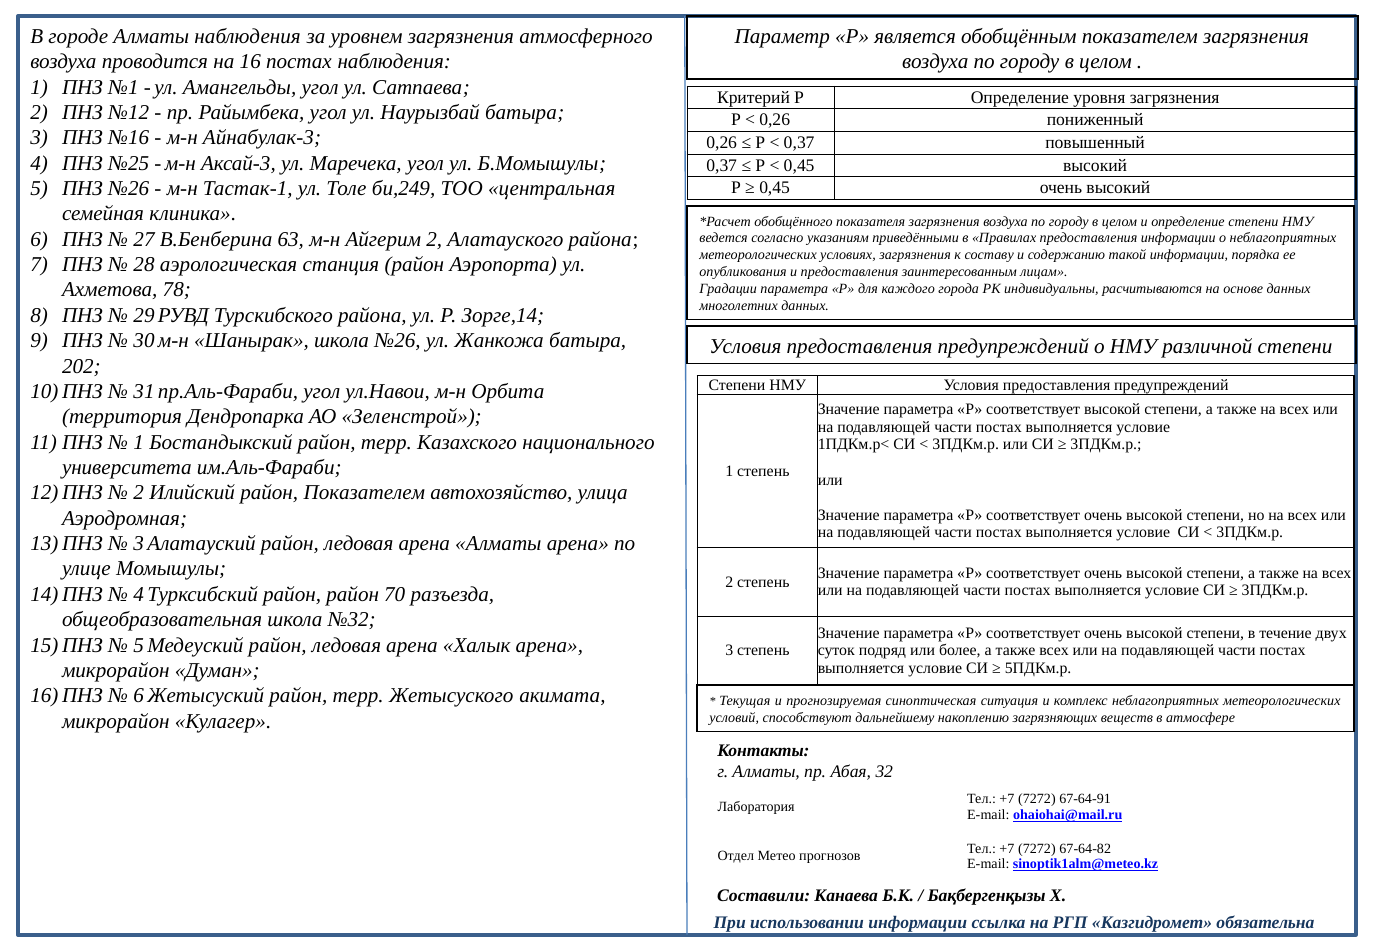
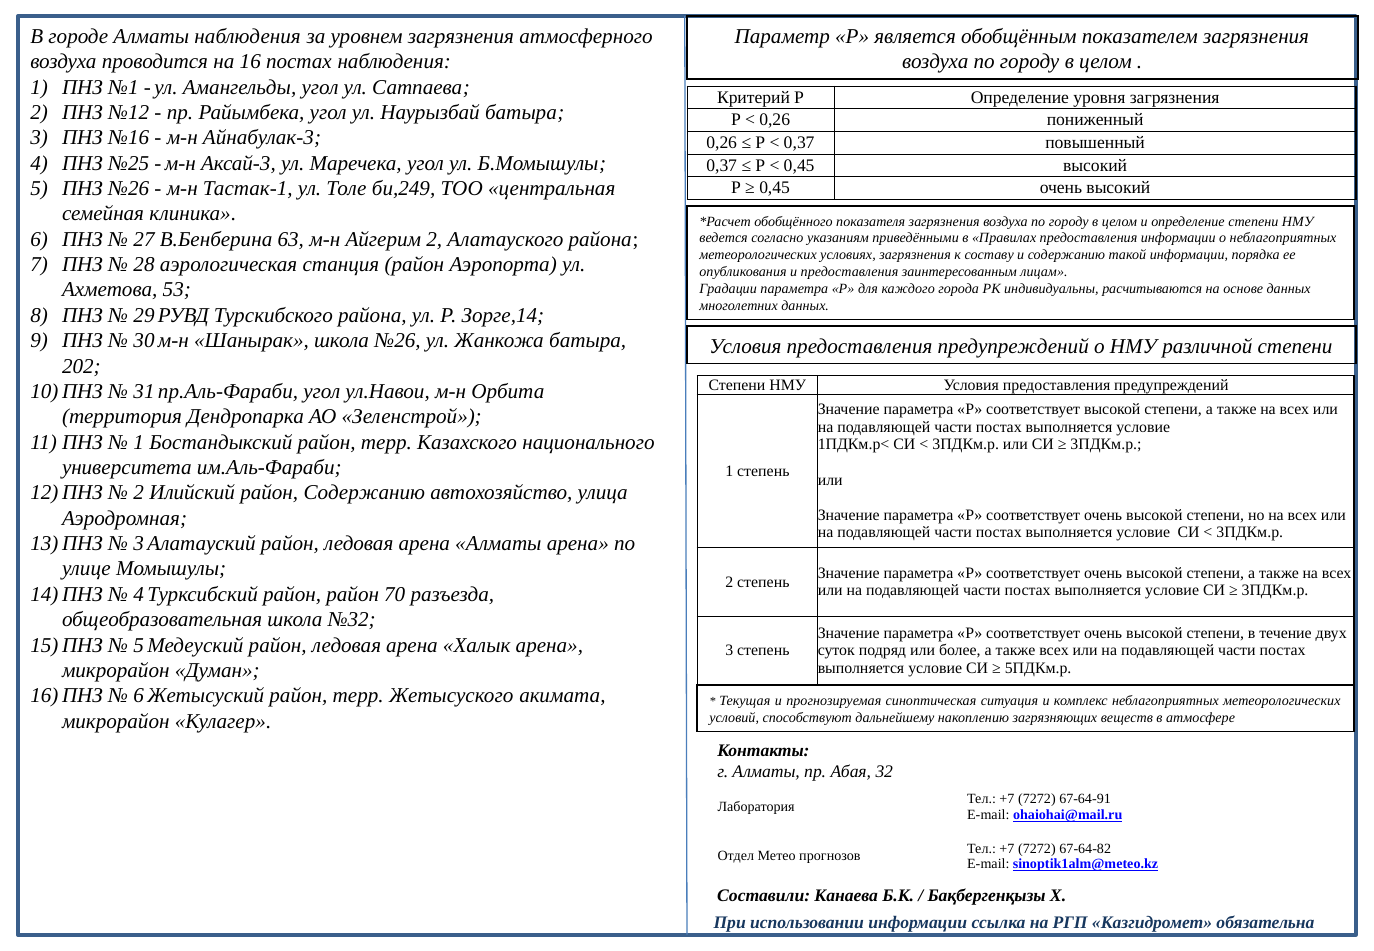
78: 78 -> 53
район Показателем: Показателем -> Содержанию
